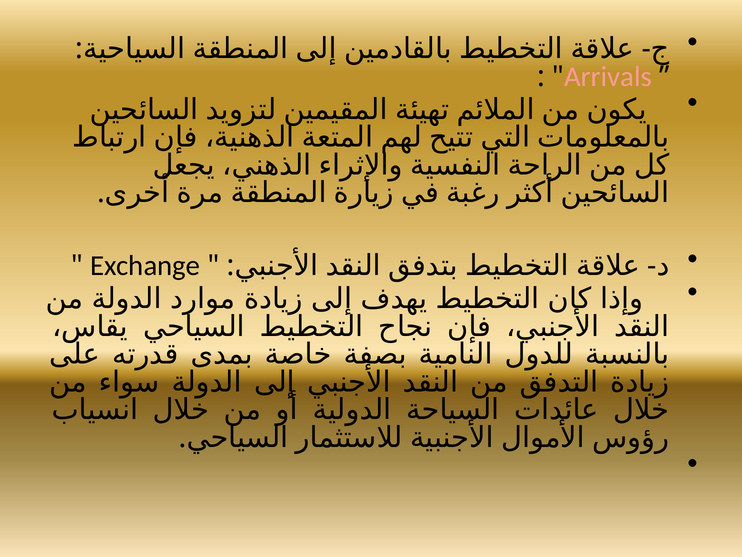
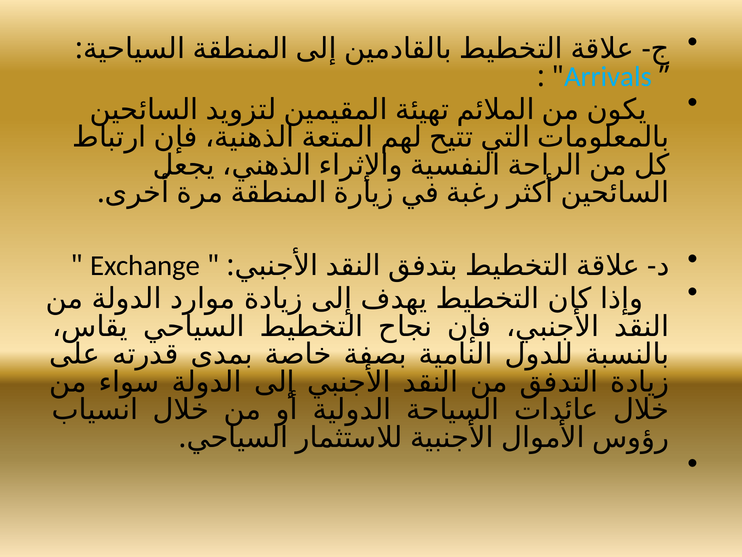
Arrivals colour: pink -> light blue
